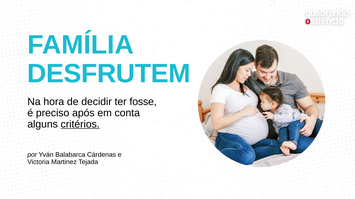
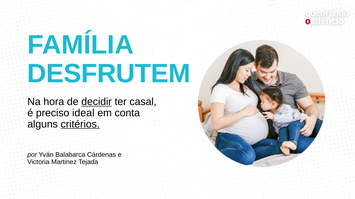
decidir underline: none -> present
fosse: fosse -> casal
após: após -> ideal
